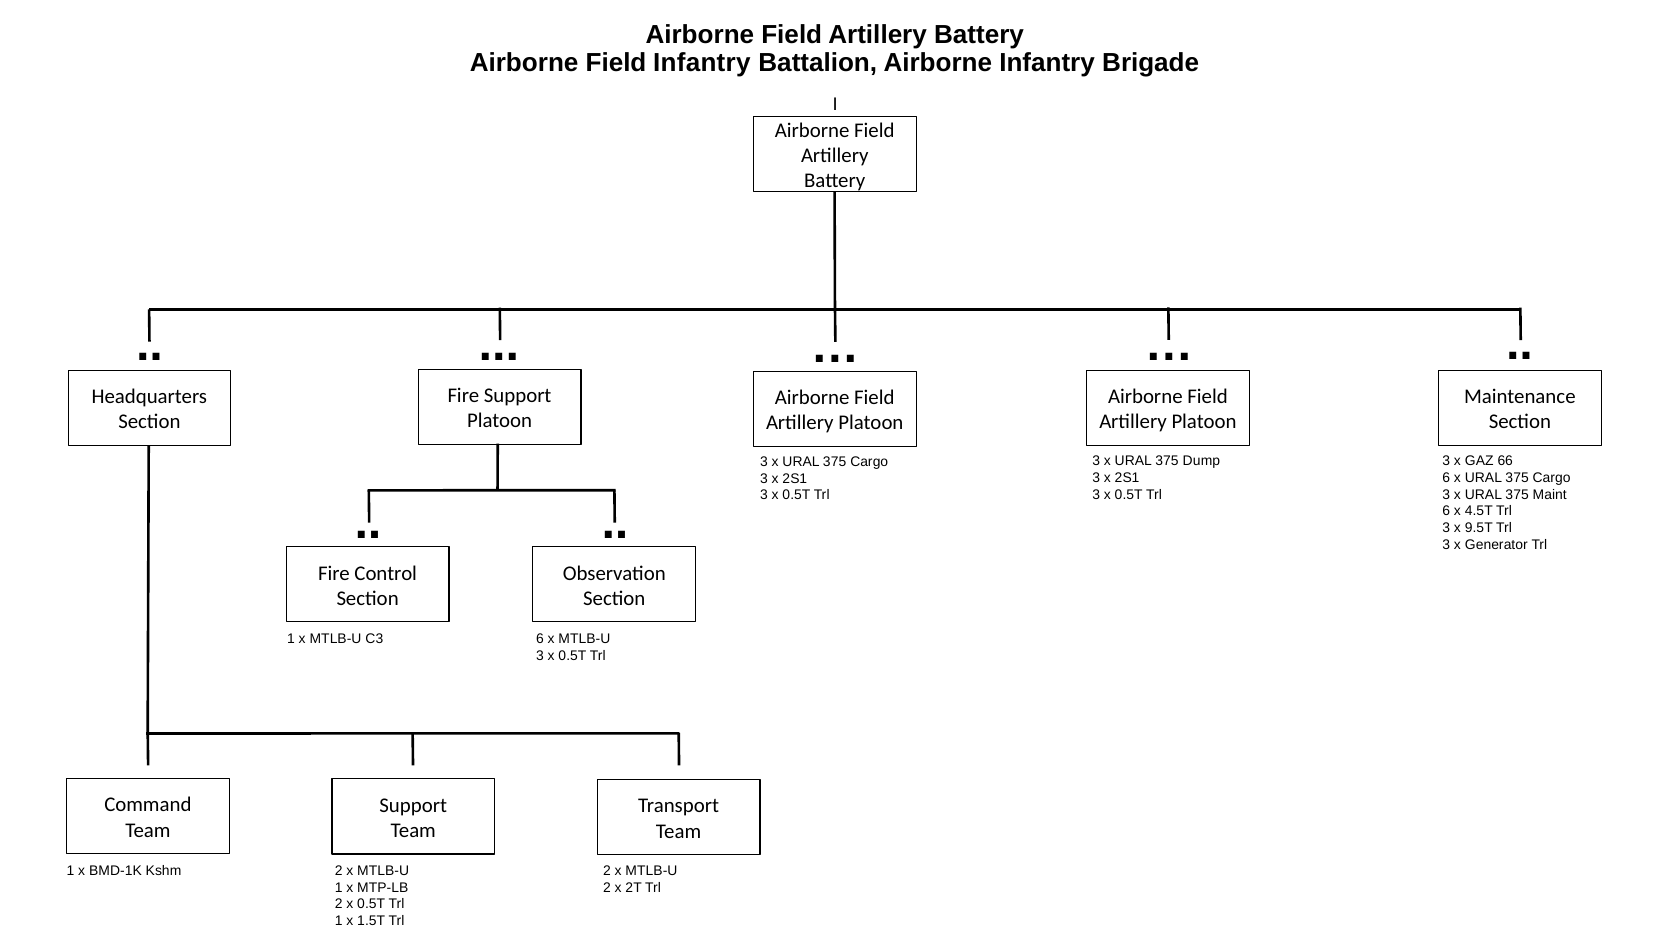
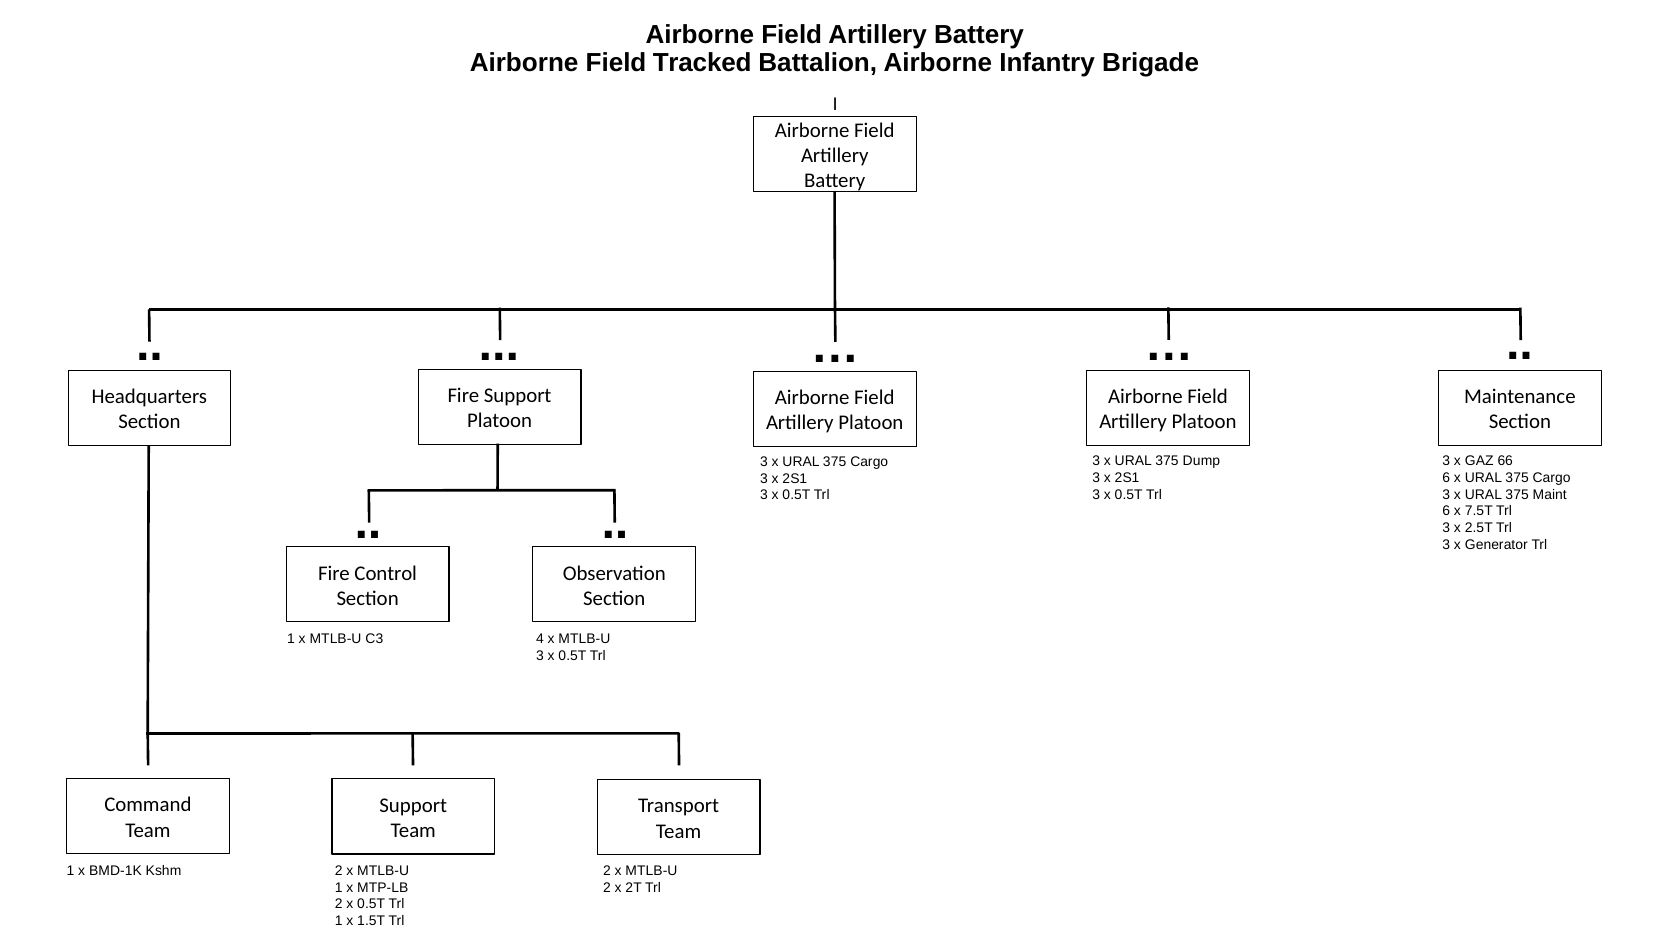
Field Infantry: Infantry -> Tracked
4.5T: 4.5T -> 7.5T
9.5T: 9.5T -> 2.5T
C3 6: 6 -> 4
